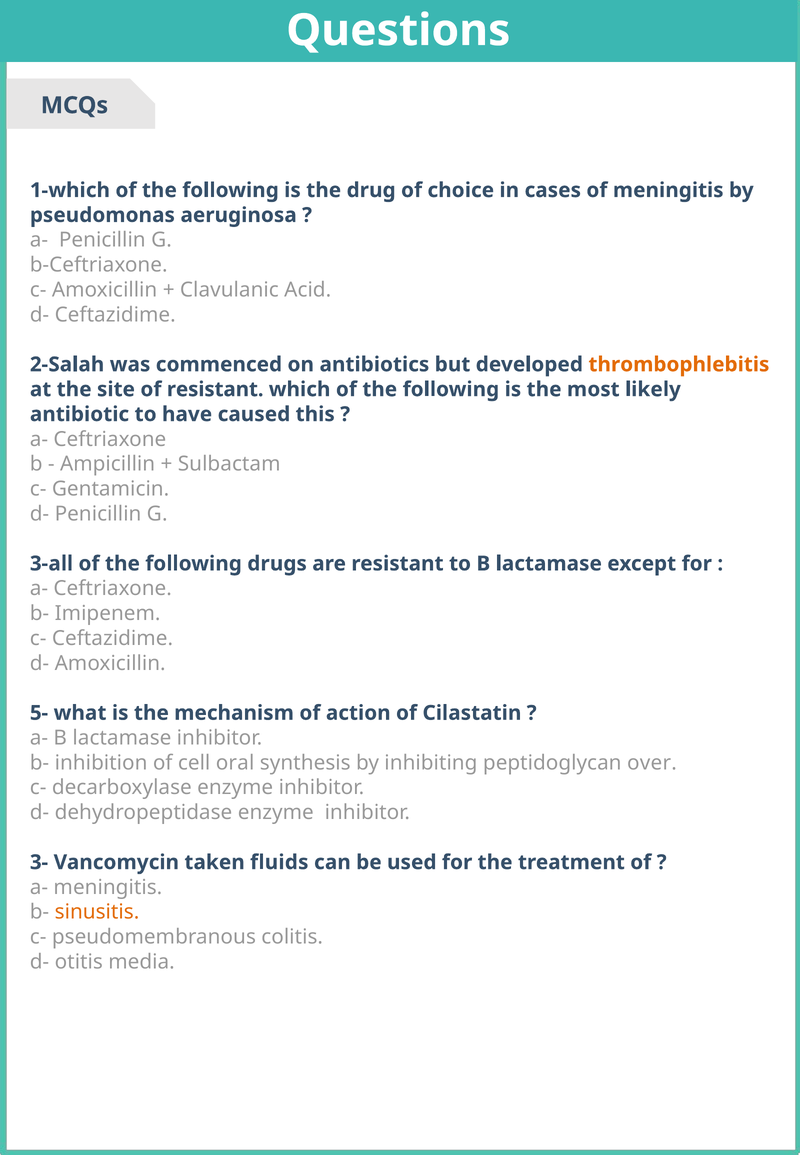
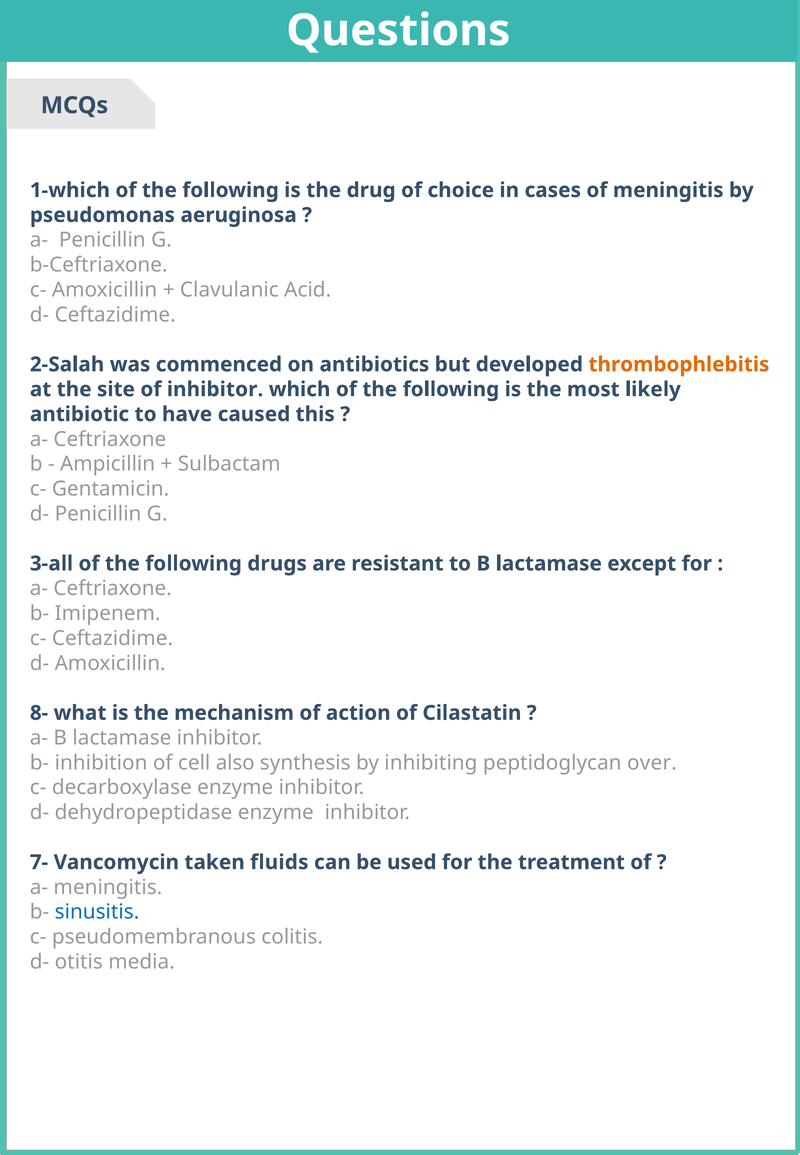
of resistant: resistant -> inhibitor
5-: 5- -> 8-
oral: oral -> also
3-: 3- -> 7-
sinusitis colour: orange -> blue
